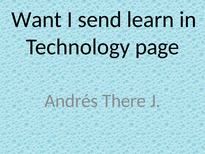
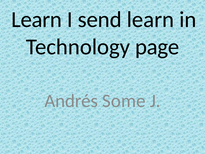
Want at (36, 20): Want -> Learn
There: There -> Some
